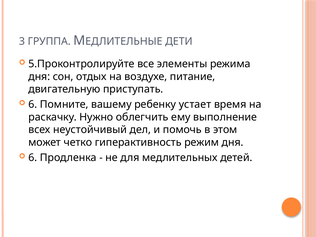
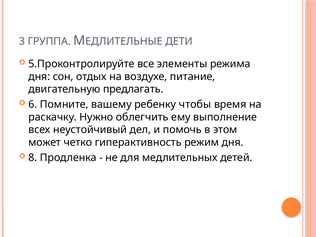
приступать: приступать -> предлагать
устает: устает -> чтобы
6 at (33, 158): 6 -> 8
